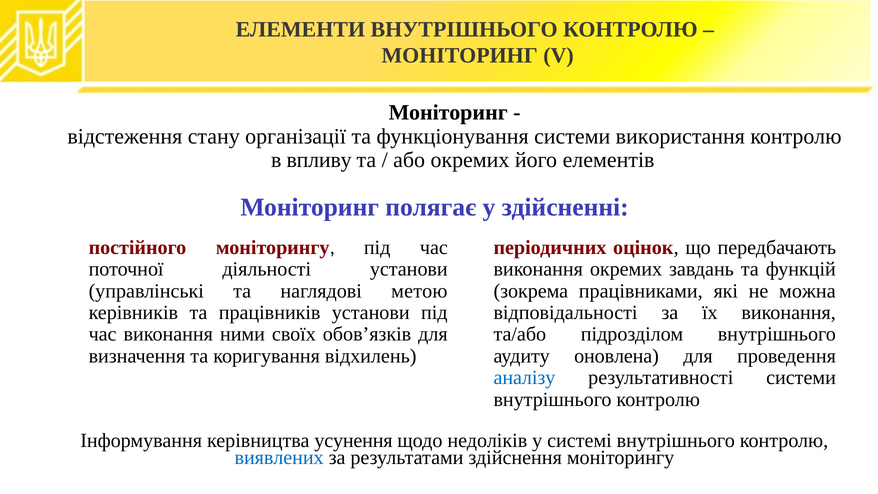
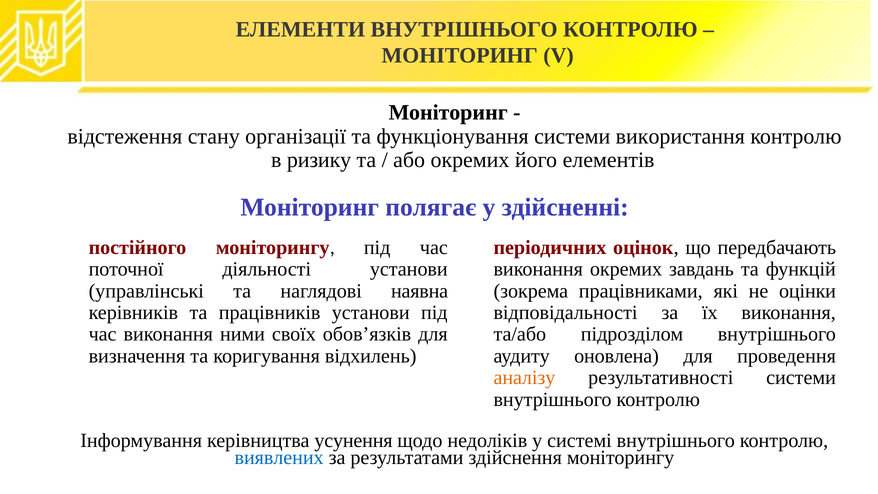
впливу: впливу -> ризику
метою: метою -> наявна
можна: можна -> оцінки
аналізу colour: blue -> orange
